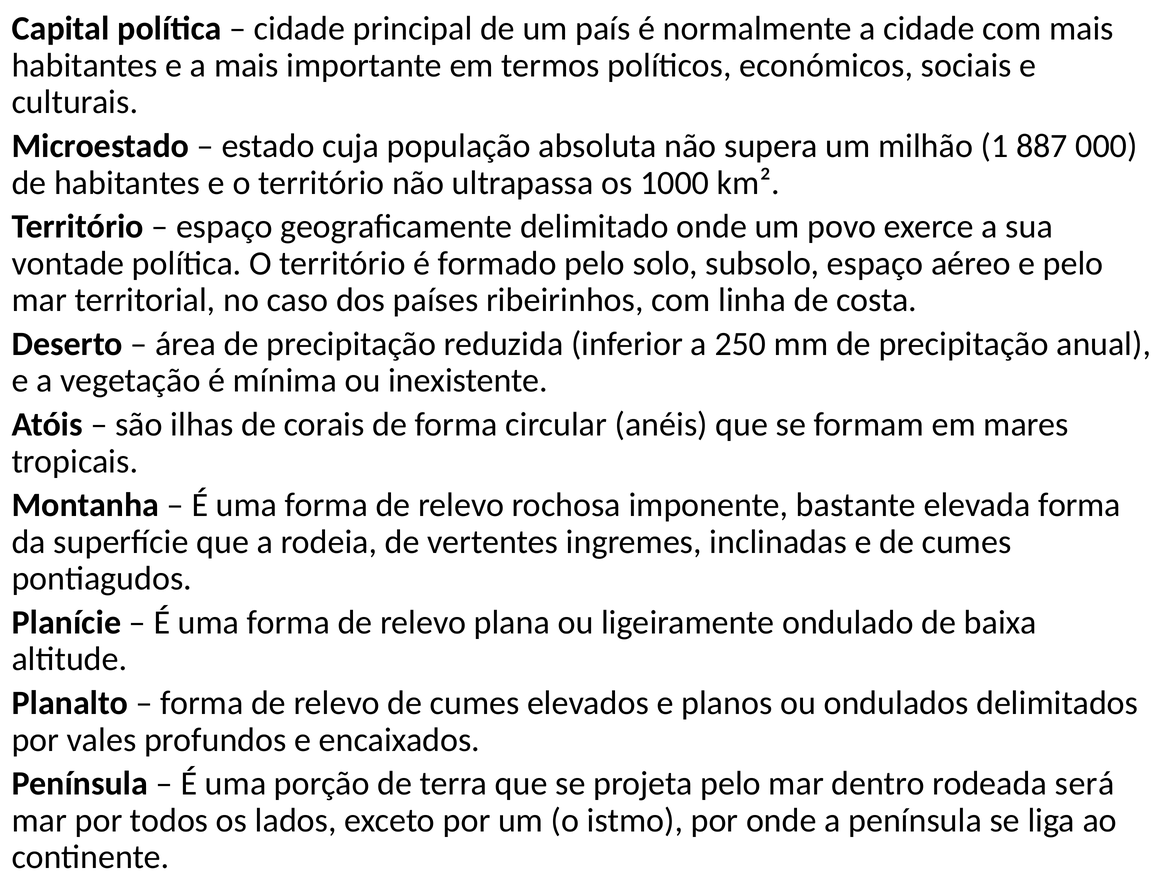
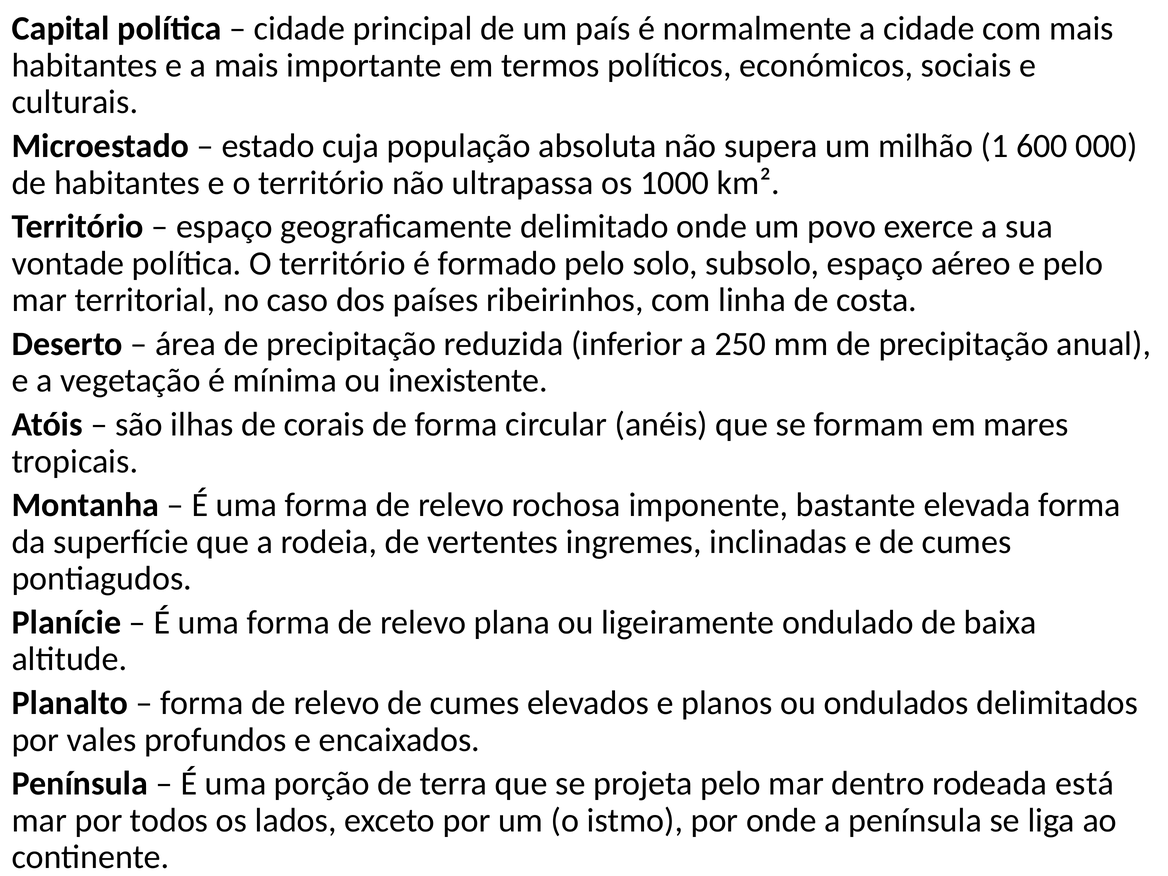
887: 887 -> 600
será: será -> está
